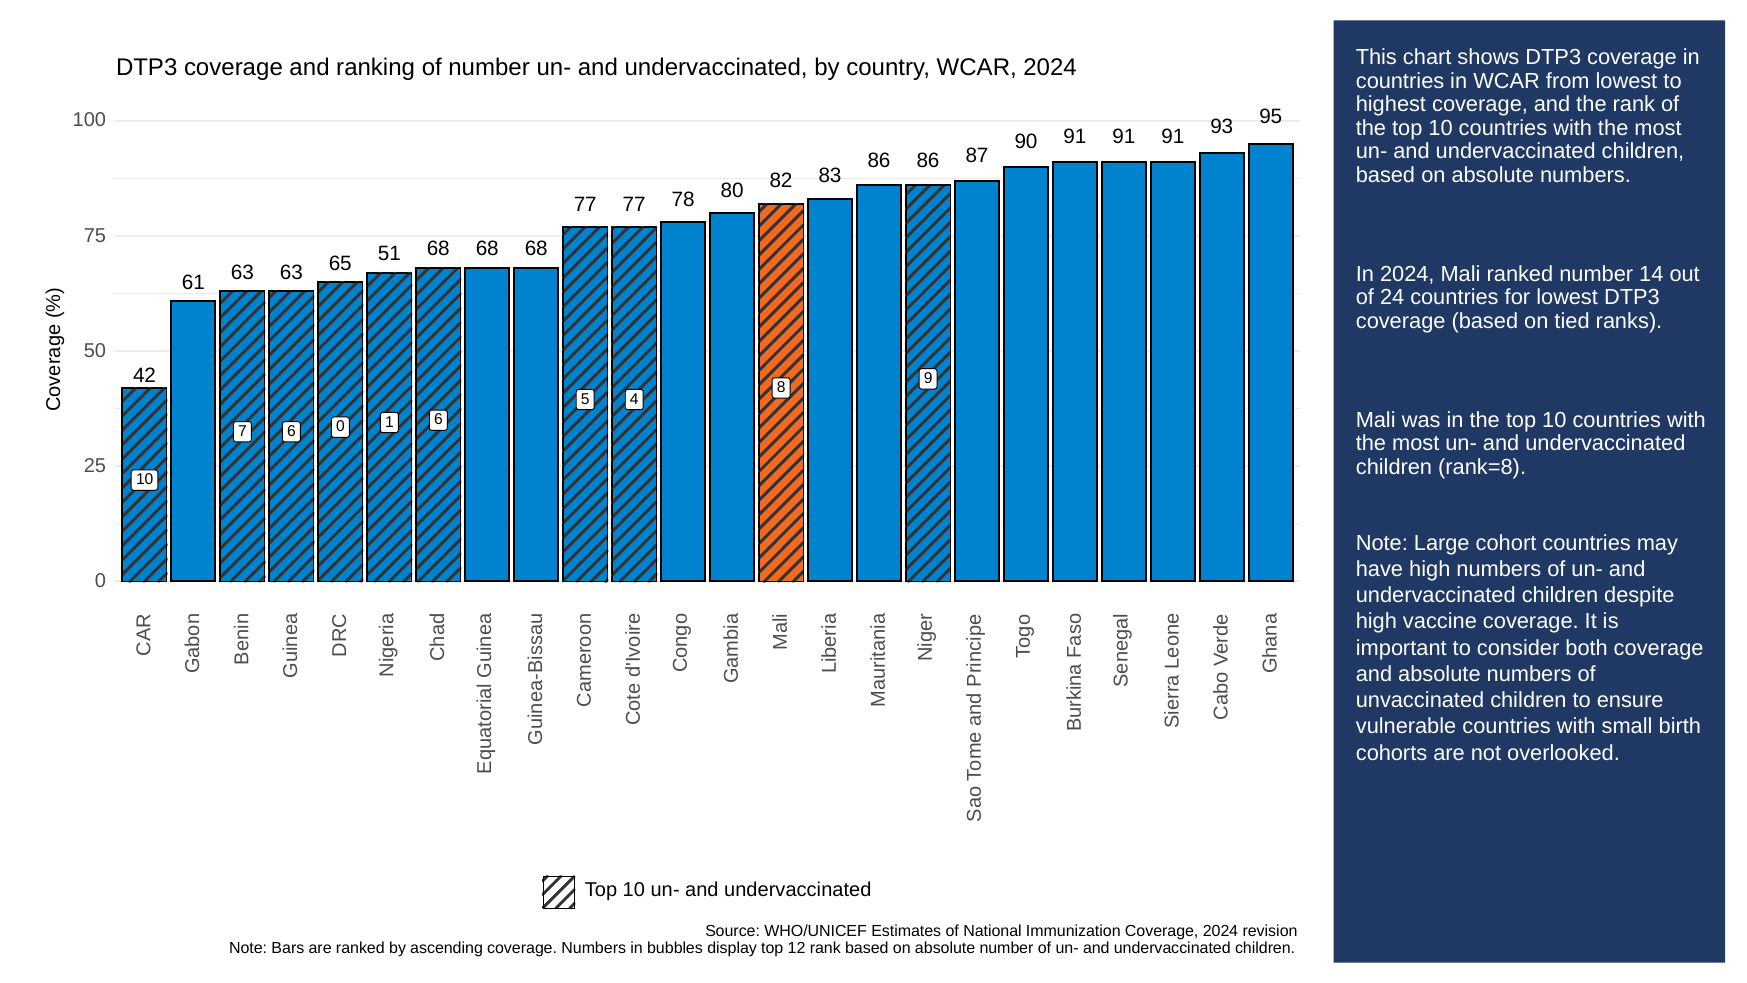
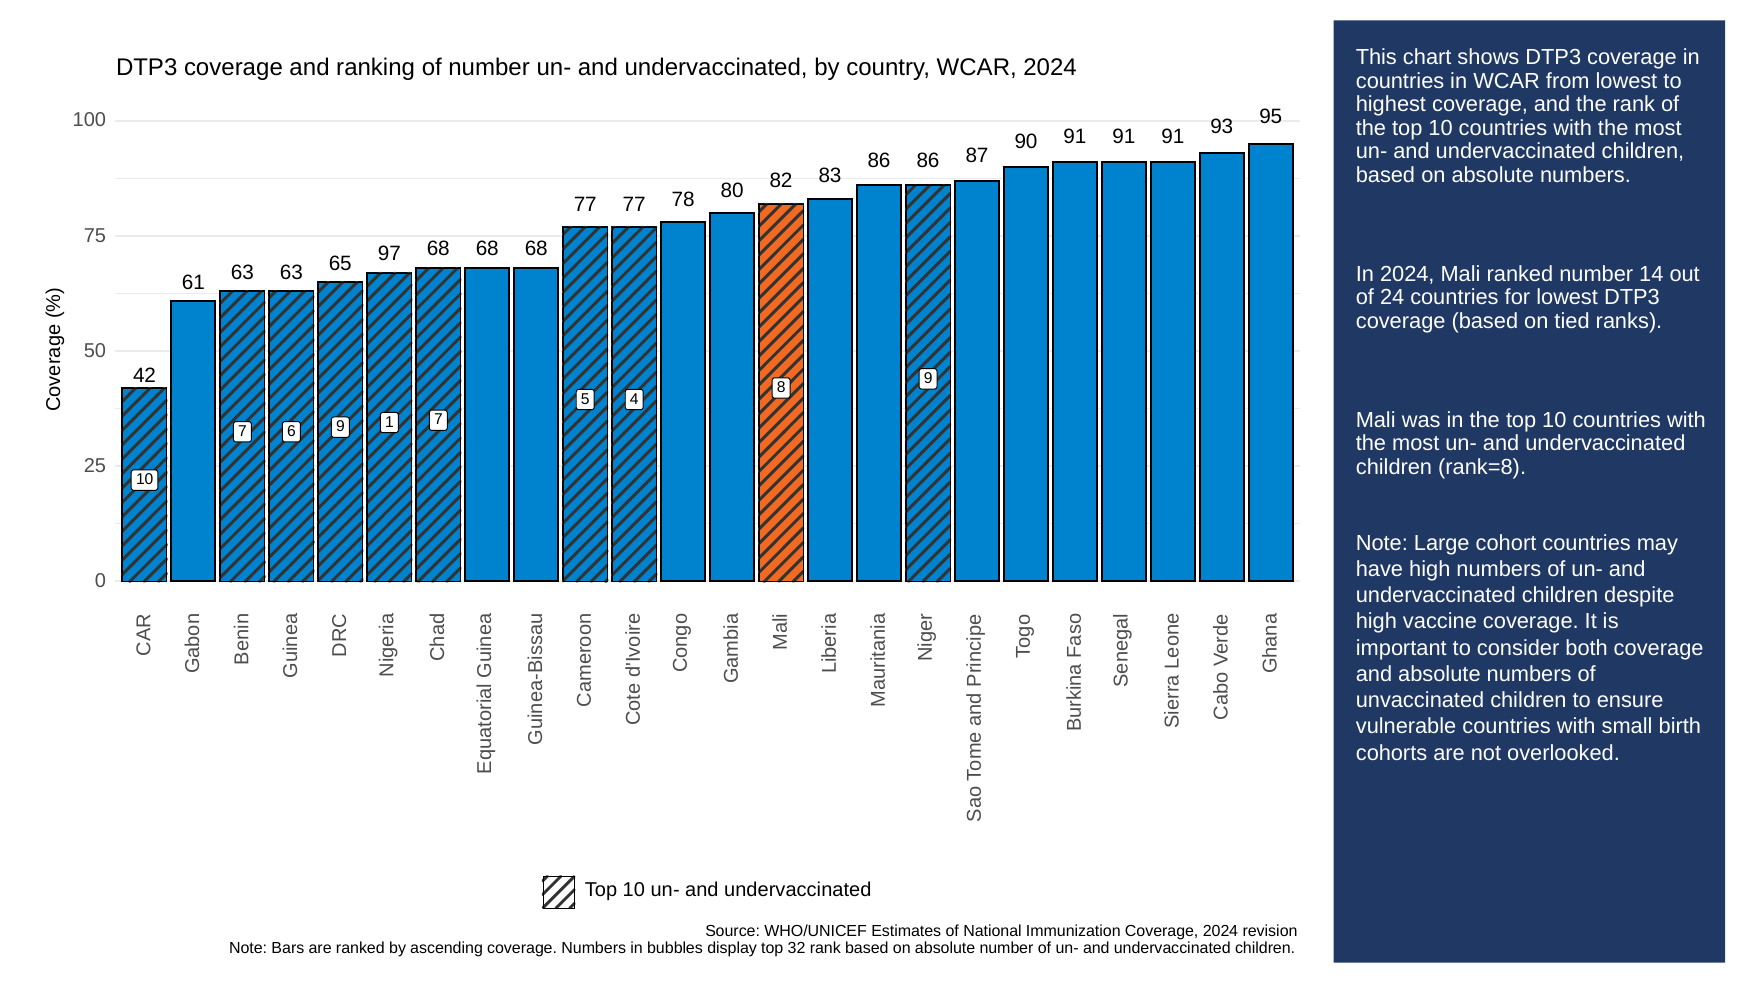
51: 51 -> 97
7 0: 0 -> 9
1 6: 6 -> 7
12: 12 -> 32
